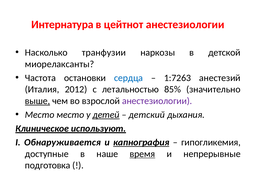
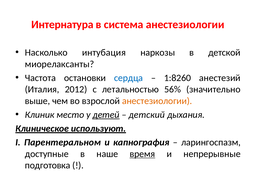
цейтнот: цейтнот -> система
транфузии: транфузии -> интубация
1:7263: 1:7263 -> 1:8260
85%: 85% -> 56%
выше underline: present -> none
анестезиологии at (157, 101) colour: purple -> orange
Место at (40, 115): Место -> Клиник
Обнаруживается: Обнаруживается -> Парентеральном
капнография underline: present -> none
гипогликемия: гипогликемия -> ларингоспазм
